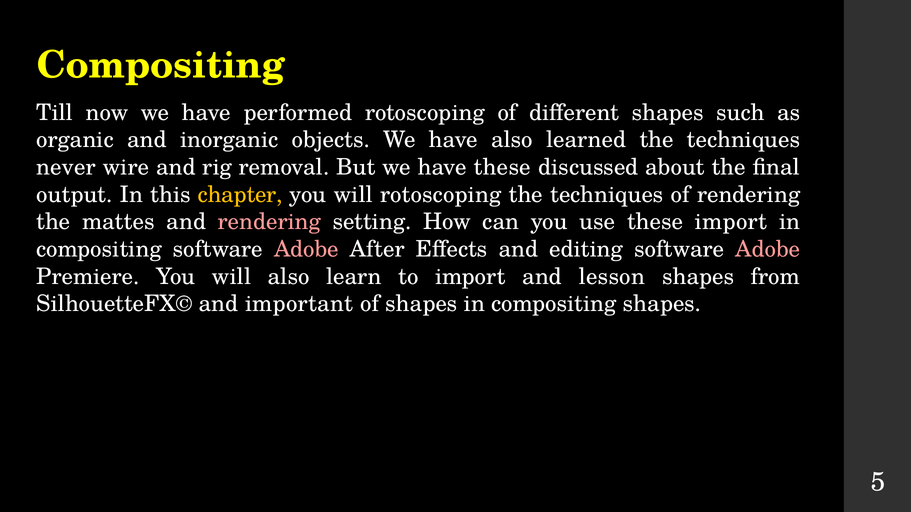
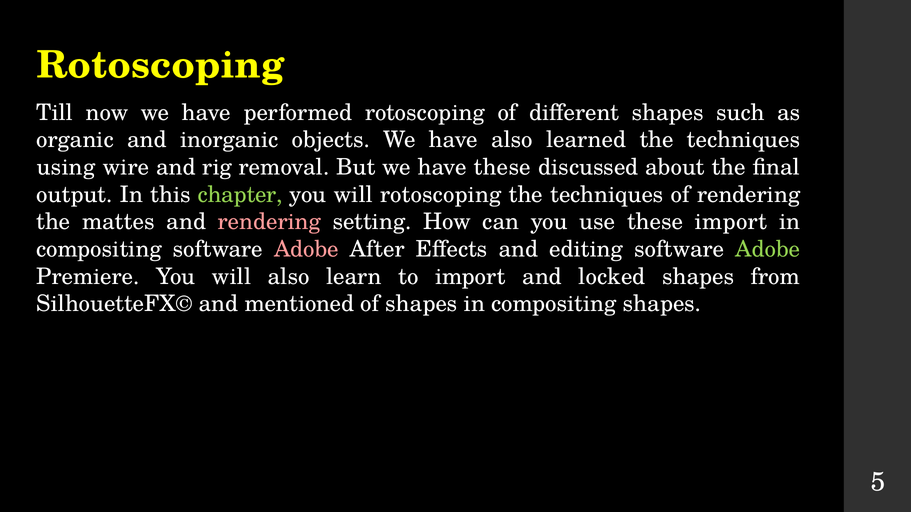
Compositing at (161, 66): Compositing -> Rotoscoping
never: never -> using
chapter colour: yellow -> light green
Adobe at (768, 249) colour: pink -> light green
lesson: lesson -> locked
important: important -> mentioned
